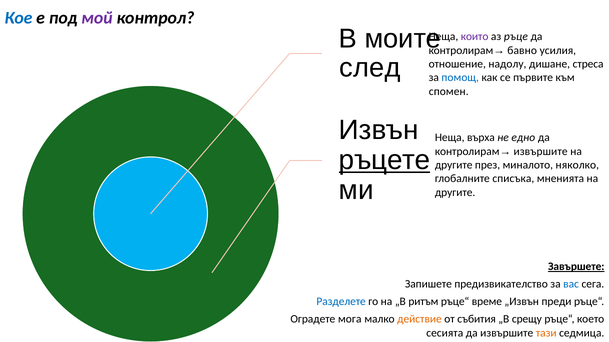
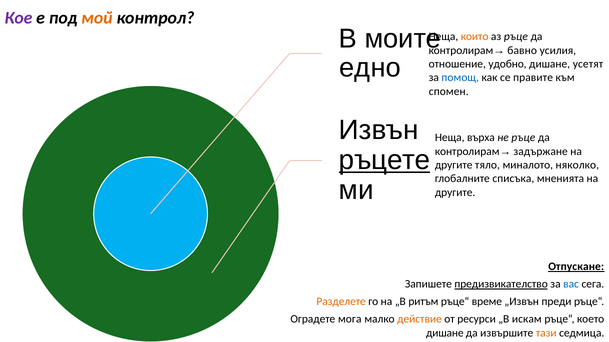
Кое colour: blue -> purple
мой colour: purple -> orange
които colour: purple -> orange
след: след -> едно
надолу: надолу -> удобно
стреса: стреса -> усетят
първите: първите -> правите
не едно: едно -> ръце
контролирам→ извършите: извършите -> задържане
през: през -> тяло
Завършете: Завършете -> Отпускане
предизвикателство underline: none -> present
Разделете colour: blue -> orange
събития: събития -> ресурси
срещу: срещу -> искам
сесията at (445, 333): сесията -> дишане
